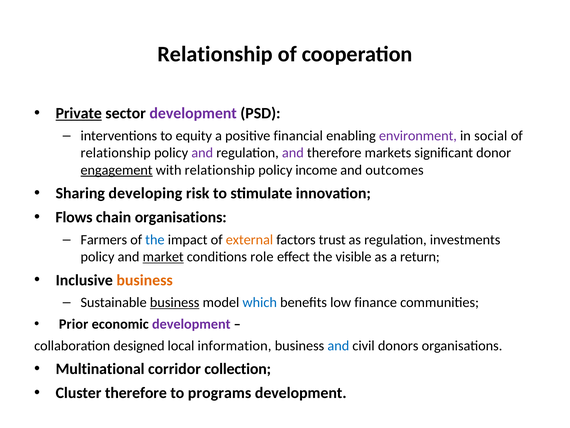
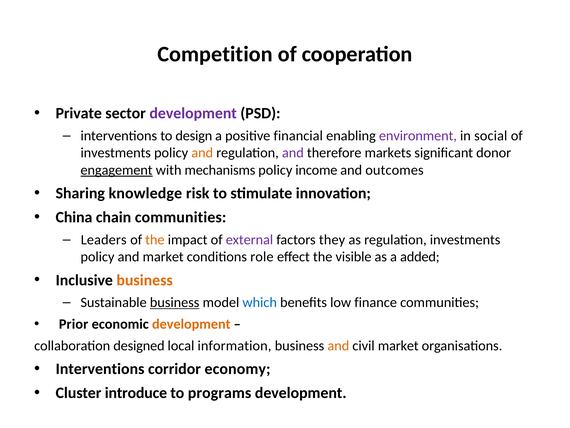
Relationship at (215, 54): Relationship -> Competition
Private underline: present -> none
equity: equity -> design
relationship at (116, 153): relationship -> investments
and at (202, 153) colour: purple -> orange
with relationship: relationship -> mechanisms
developing: developing -> knowledge
Flows: Flows -> China
chain organisations: organisations -> communities
Farmers: Farmers -> Leaders
the at (155, 239) colour: blue -> orange
external colour: orange -> purple
trust: trust -> they
market at (163, 257) underline: present -> none
return: return -> added
development at (191, 324) colour: purple -> orange
and at (338, 345) colour: blue -> orange
civil donors: donors -> market
Multinational at (100, 369): Multinational -> Interventions
collection: collection -> economy
Cluster therefore: therefore -> introduce
